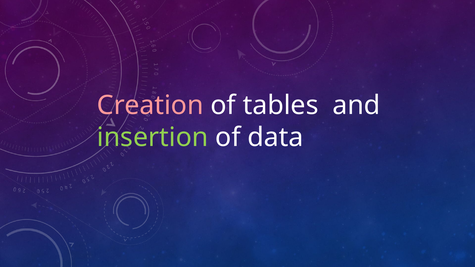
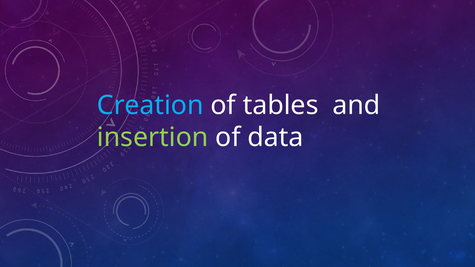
Creation colour: pink -> light blue
